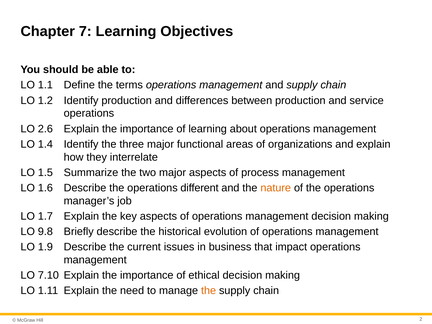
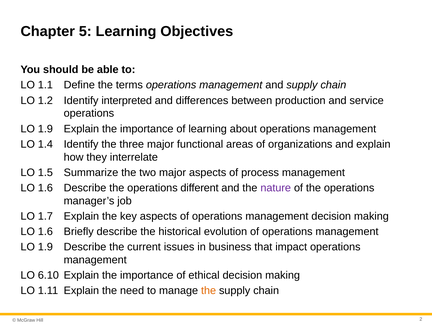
7: 7 -> 5
Identify production: production -> interpreted
2.6 at (45, 129): 2.6 -> 1.9
nature colour: orange -> purple
9.8 at (45, 232): 9.8 -> 1.6
7.10: 7.10 -> 6.10
